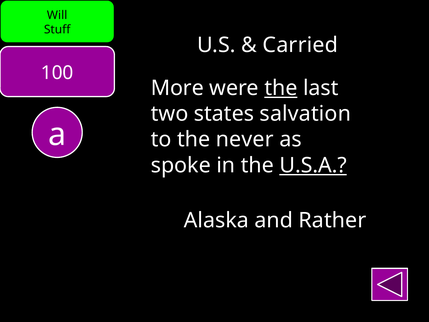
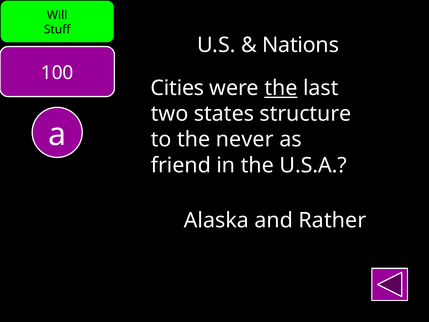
Carried: Carried -> Nations
More: More -> Cities
salvation: salvation -> structure
spoke: spoke -> friend
U.S.A underline: present -> none
